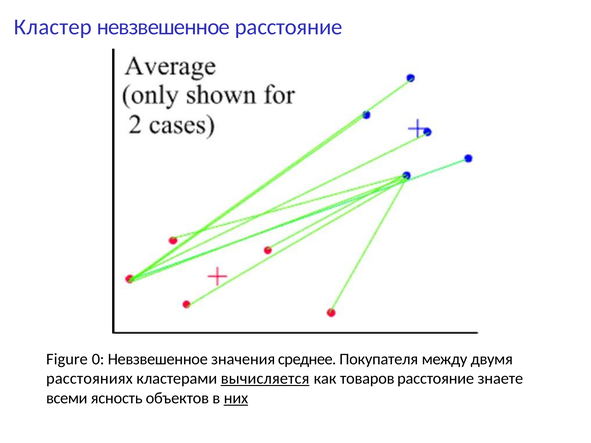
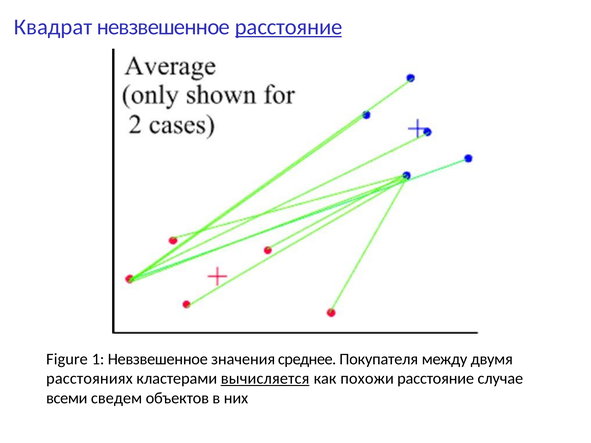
Кластер: Кластер -> Квадрат
расстояние at (289, 27) underline: none -> present
0: 0 -> 1
товаров: товаров -> похожи
знаете: знаете -> случае
ясность: ясность -> сведем
них underline: present -> none
